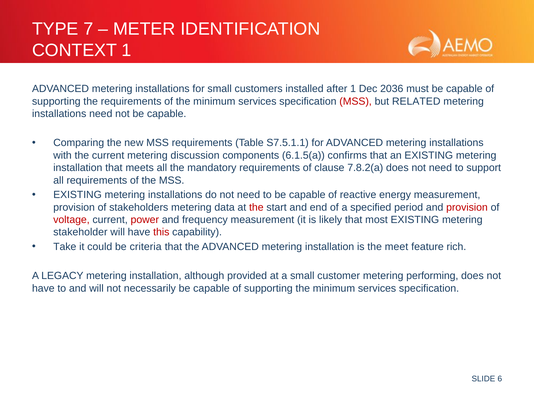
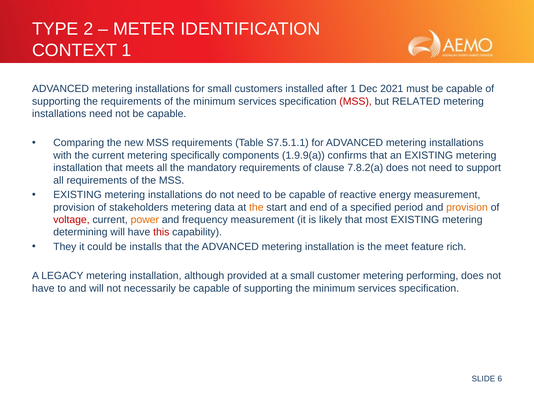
7: 7 -> 2
2036: 2036 -> 2021
discussion: discussion -> specifically
6.1.5(a: 6.1.5(a -> 1.9.9(a
the at (256, 208) colour: red -> orange
provision at (467, 208) colour: red -> orange
power colour: red -> orange
stakeholder: stakeholder -> determining
Take: Take -> They
criteria: criteria -> installs
